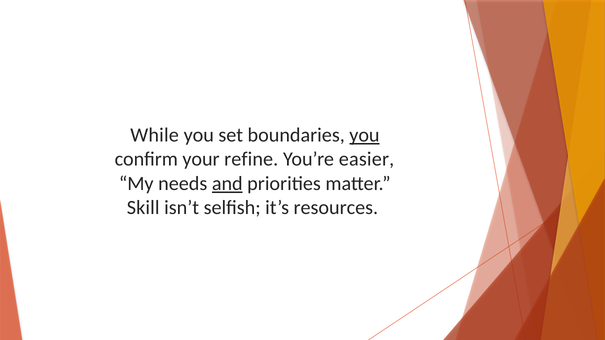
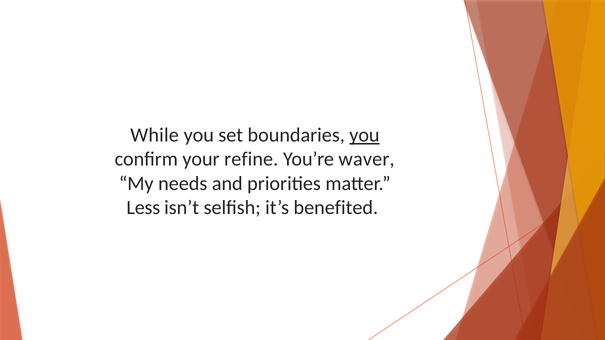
easier: easier -> waver
and underline: present -> none
Skill: Skill -> Less
resources: resources -> benefited
